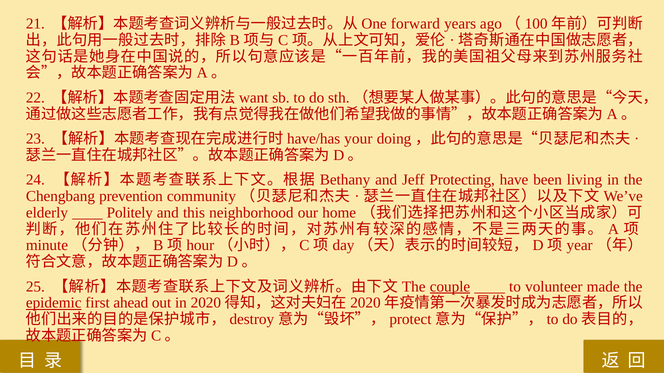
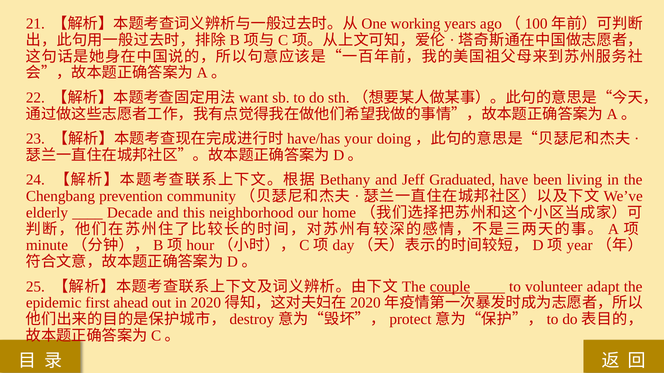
forward: forward -> working
Protecting: Protecting -> Graduated
Politely: Politely -> Decade
made: made -> adapt
epidemic underline: present -> none
